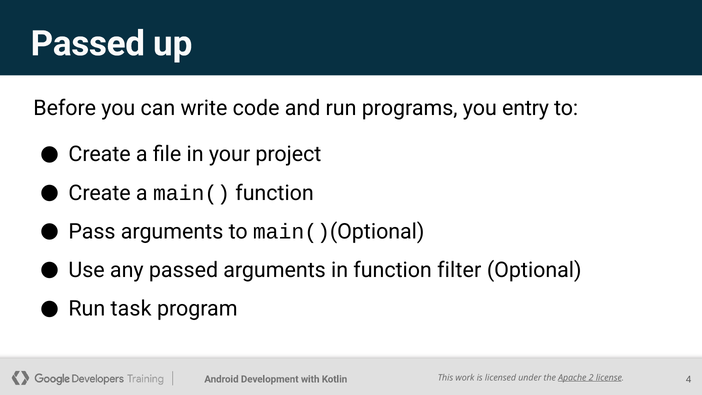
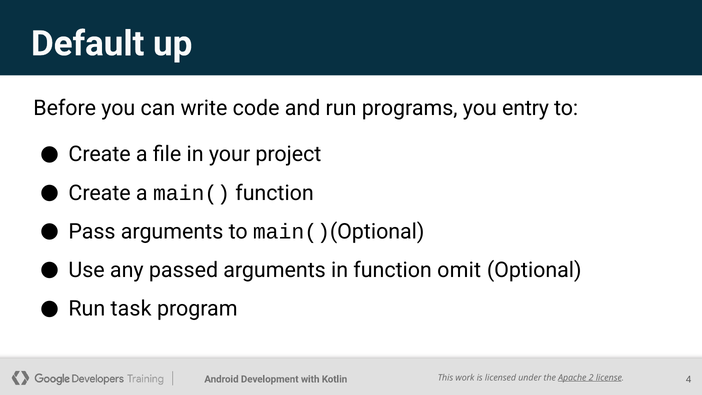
Passed at (88, 44): Passed -> Default
filter: filter -> omit
